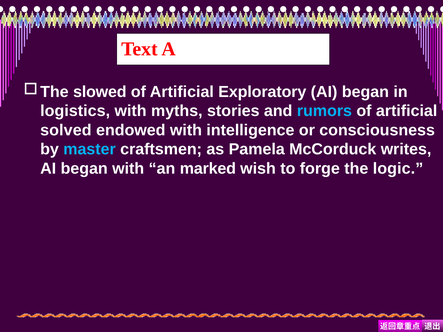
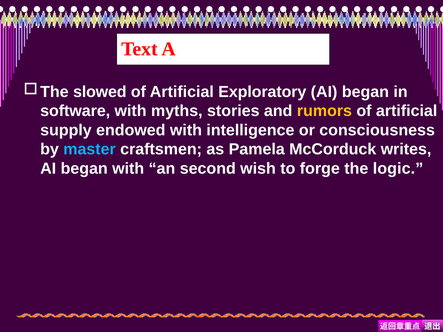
logistics: logistics -> software
rumors colour: light blue -> yellow
solved: solved -> supply
marked: marked -> second
